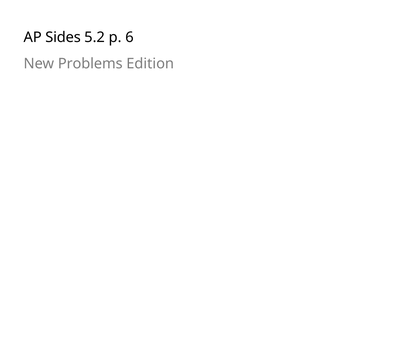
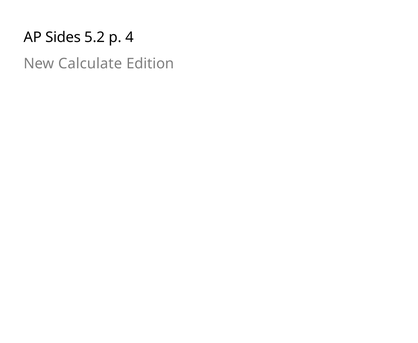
6: 6 -> 4
Problems: Problems -> Calculate
